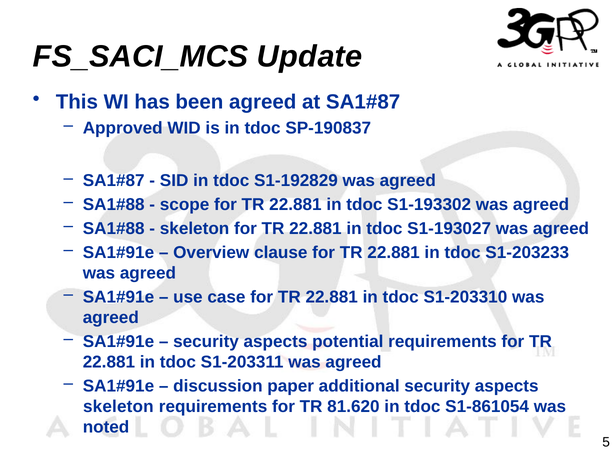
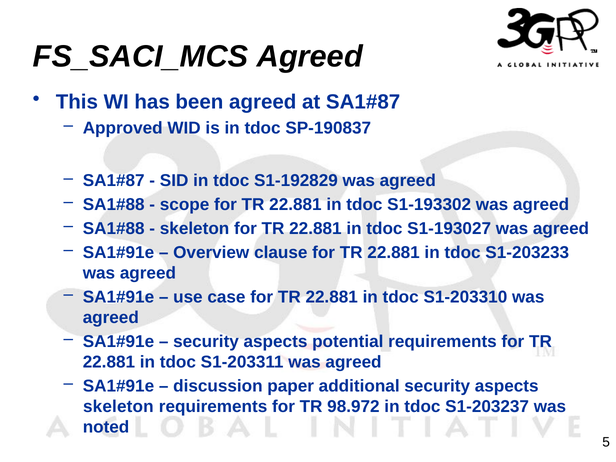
FS_SACI_MCS Update: Update -> Agreed
81.620: 81.620 -> 98.972
S1-861054: S1-861054 -> S1-203237
